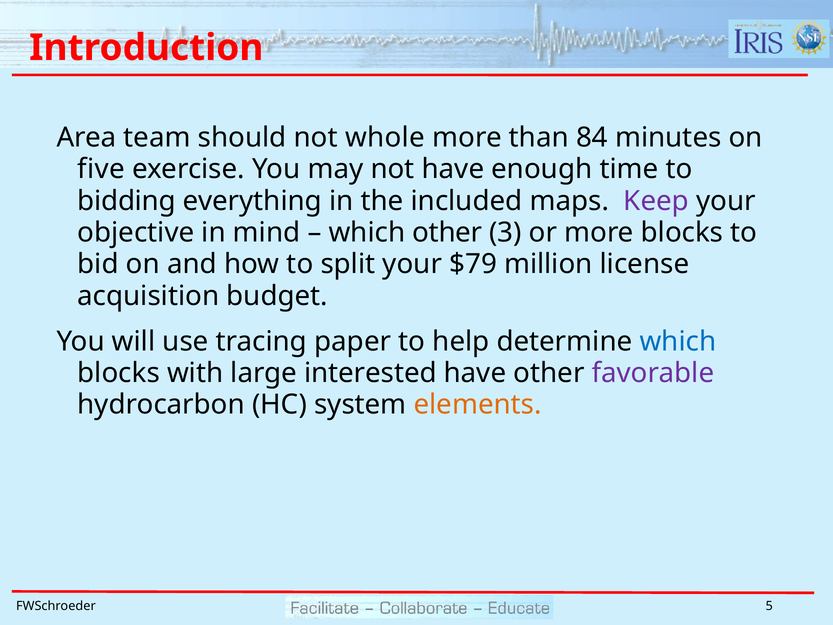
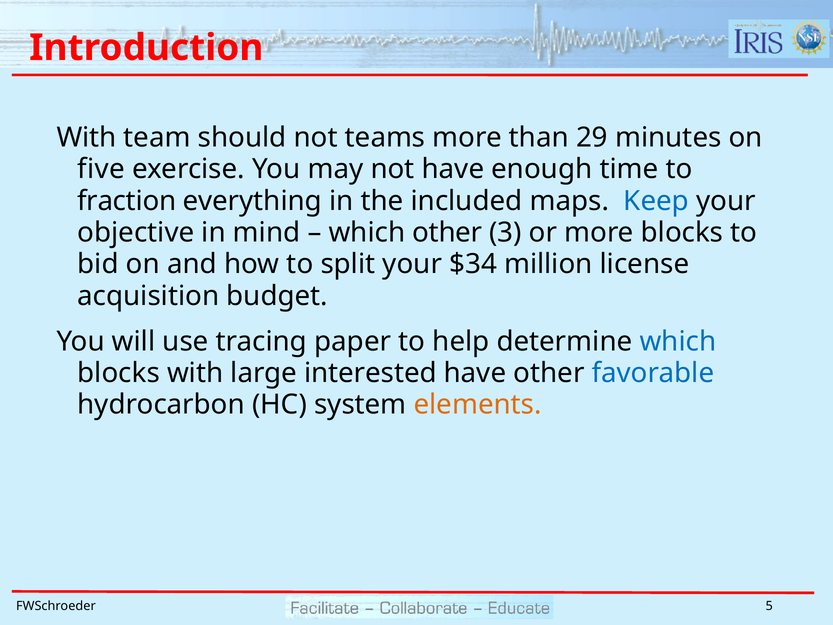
Area at (87, 137): Area -> With
whole: whole -> teams
84: 84 -> 29
bidding: bidding -> fraction
Keep colour: purple -> blue
$79: $79 -> $34
favorable colour: purple -> blue
